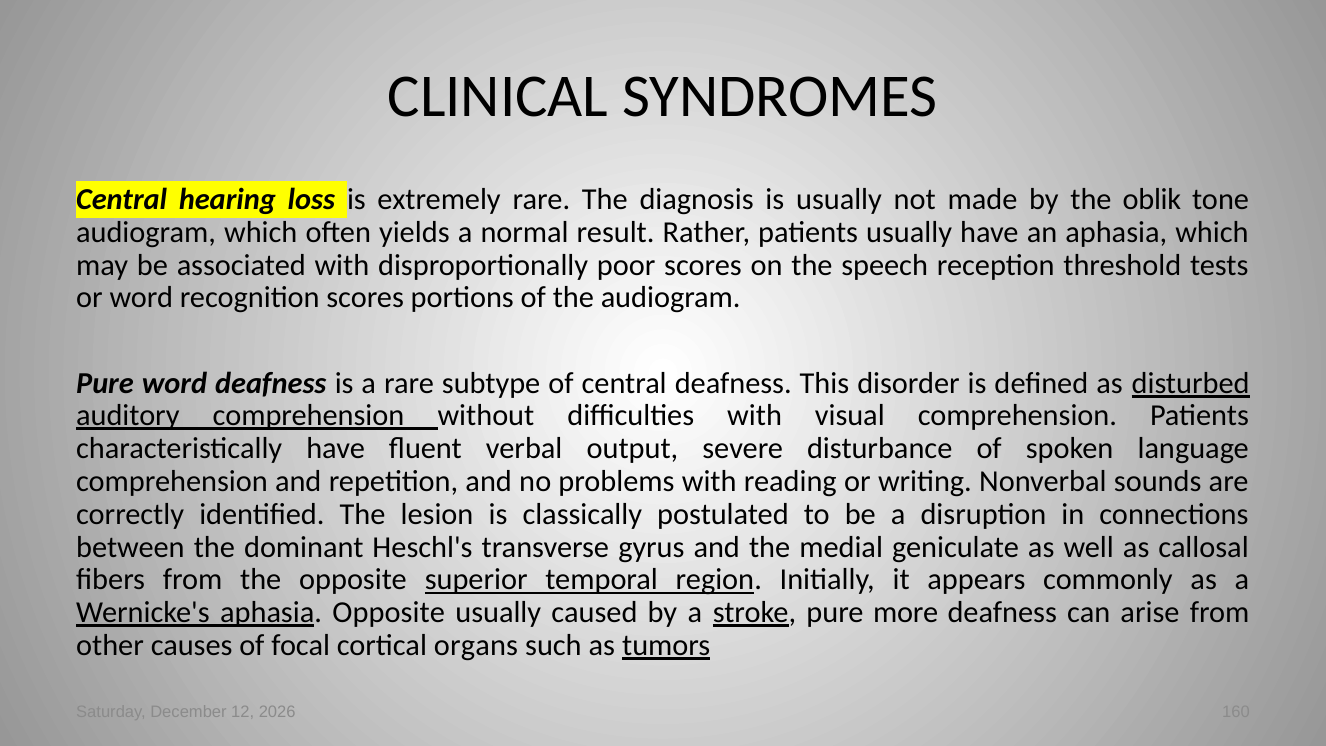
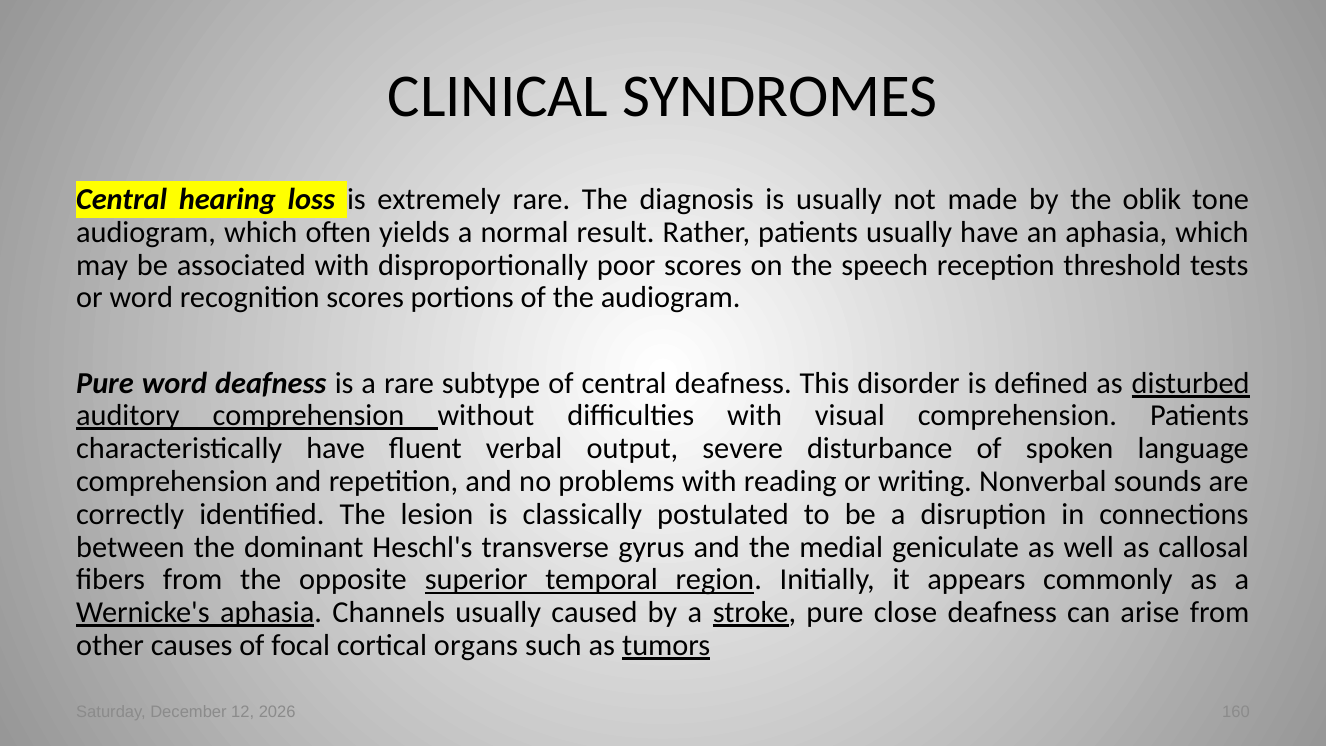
aphasia Opposite: Opposite -> Channels
more: more -> close
